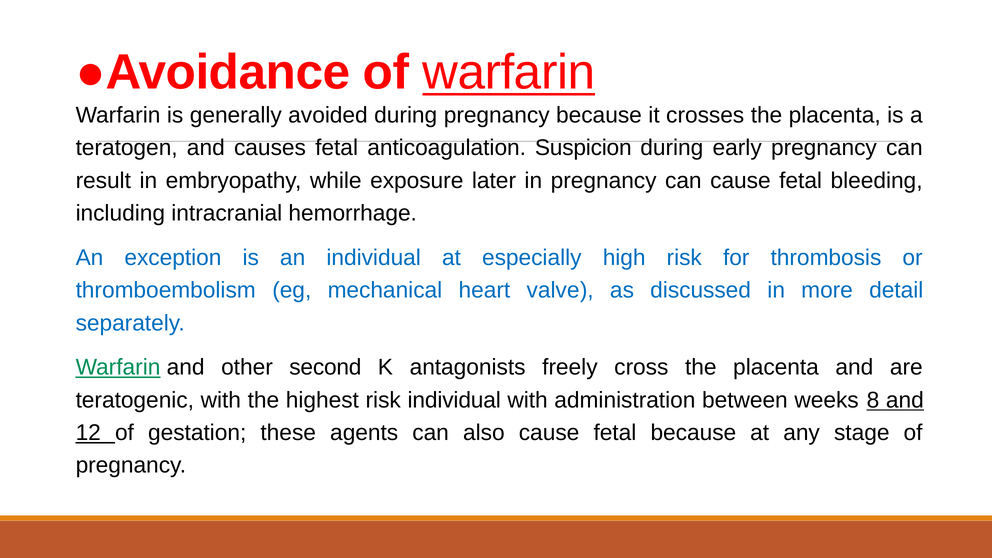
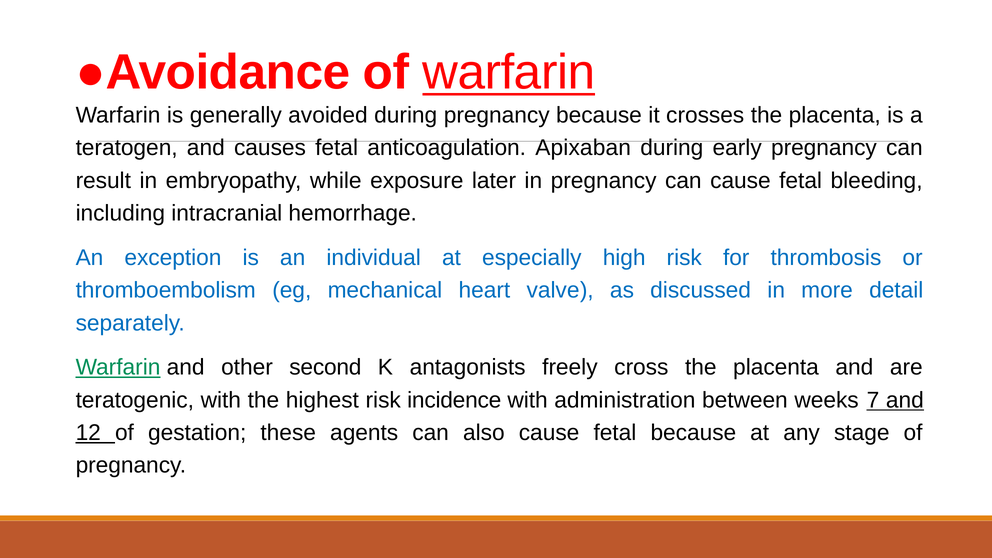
Suspicion: Suspicion -> Apixaban
risk individual: individual -> incidence
8: 8 -> 7
